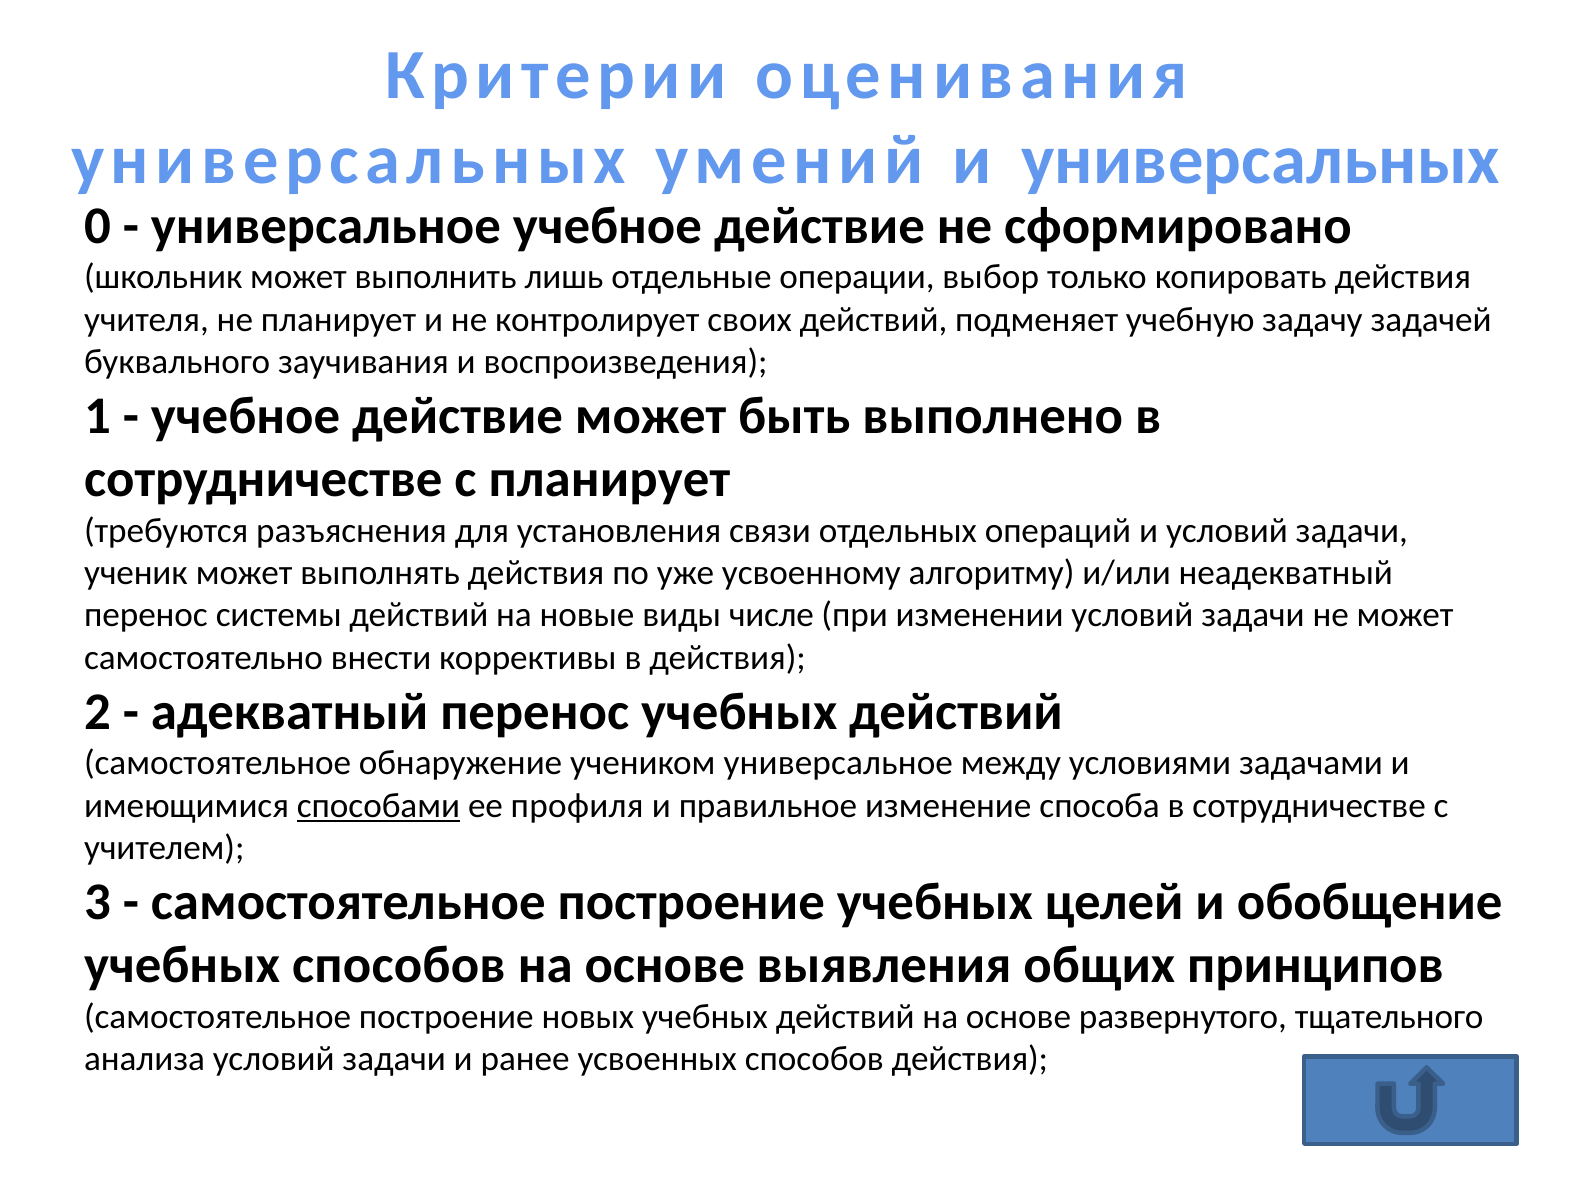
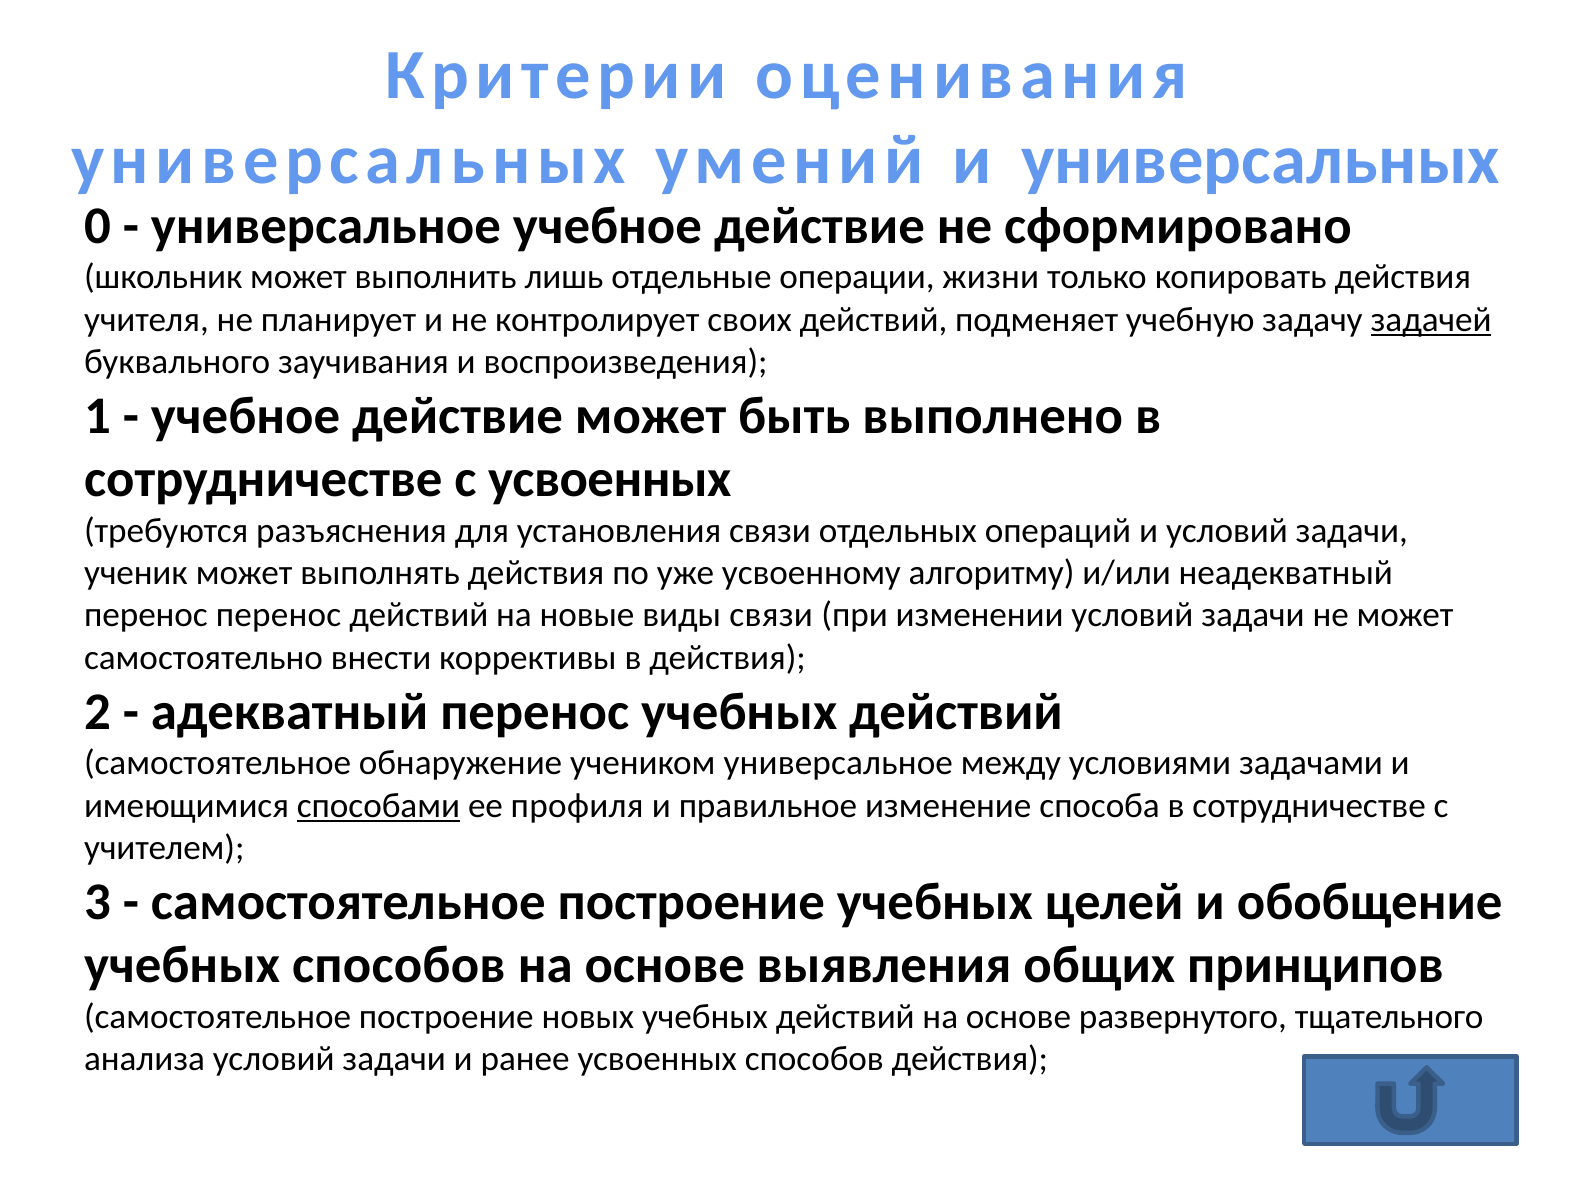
выбор: выбор -> жизни
задачей underline: none -> present
с планирует: планирует -> усвоенных
перенос системы: системы -> перенос
виды числе: числе -> связи
